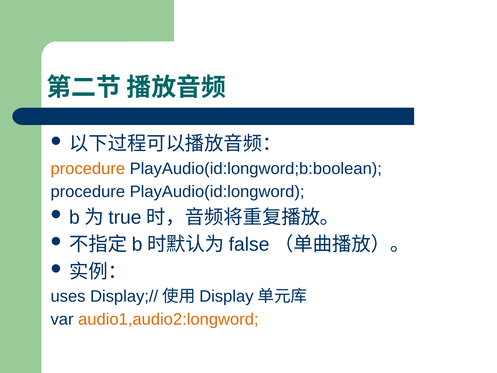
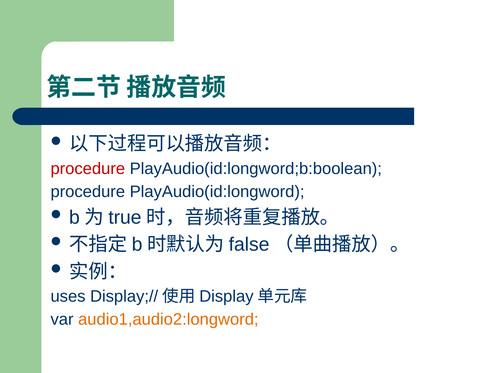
procedure at (88, 169) colour: orange -> red
